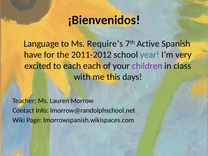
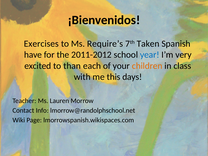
Language: Language -> Exercises
Active: Active -> Taken
to each: each -> than
children colour: purple -> orange
